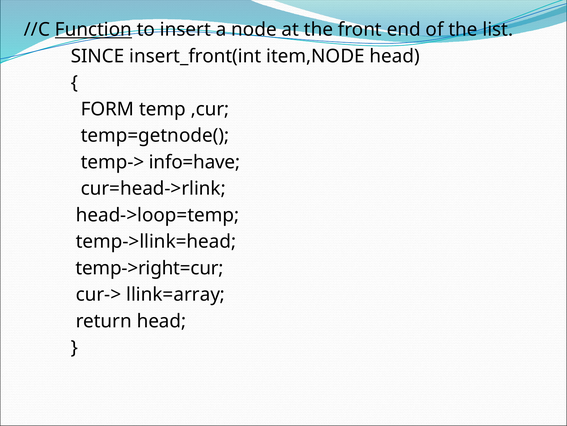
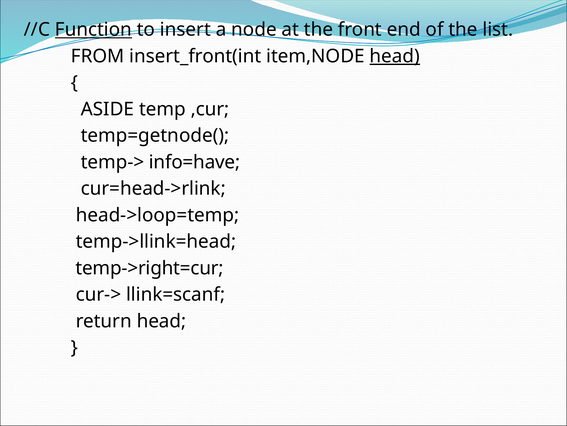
SINCE: SINCE -> FROM
head at (395, 56) underline: none -> present
FORM: FORM -> ASIDE
llink=array: llink=array -> llink=scanf
